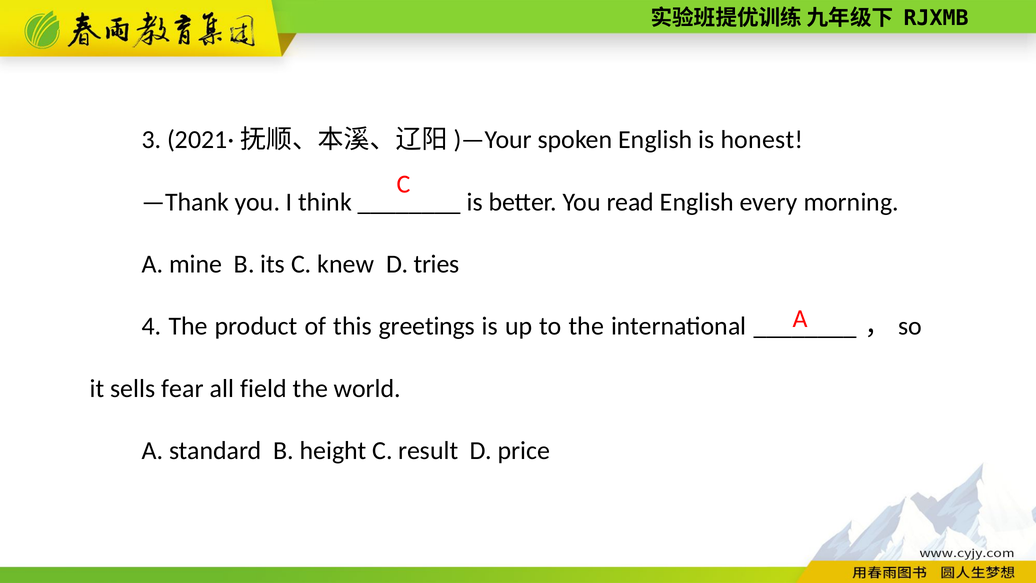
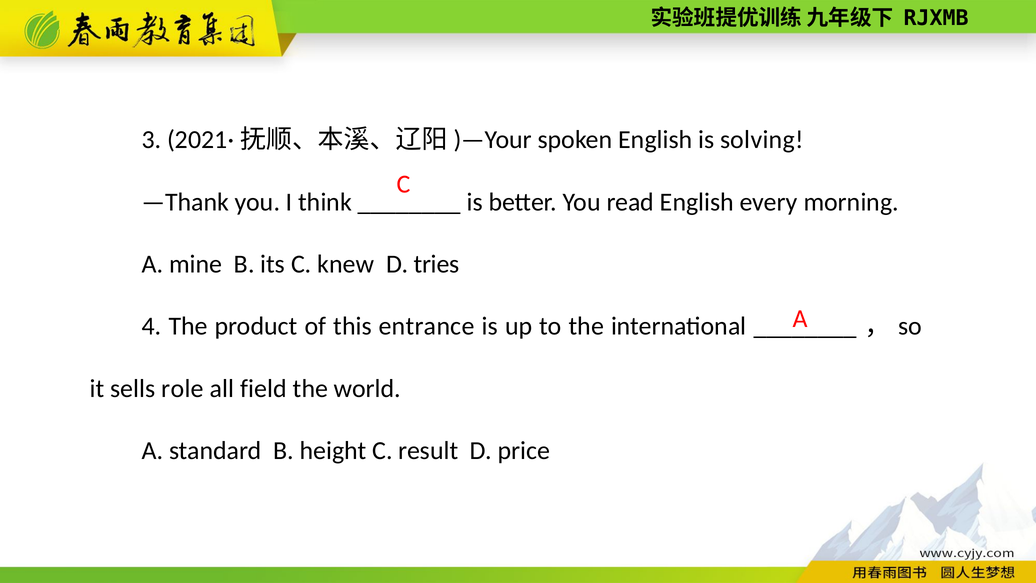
honest: honest -> solving
greetings: greetings -> entrance
fear: fear -> role
